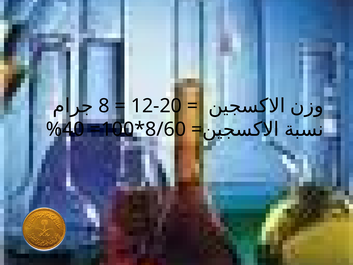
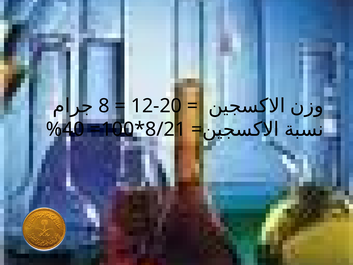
8/60: 8/60 -> 8/21
